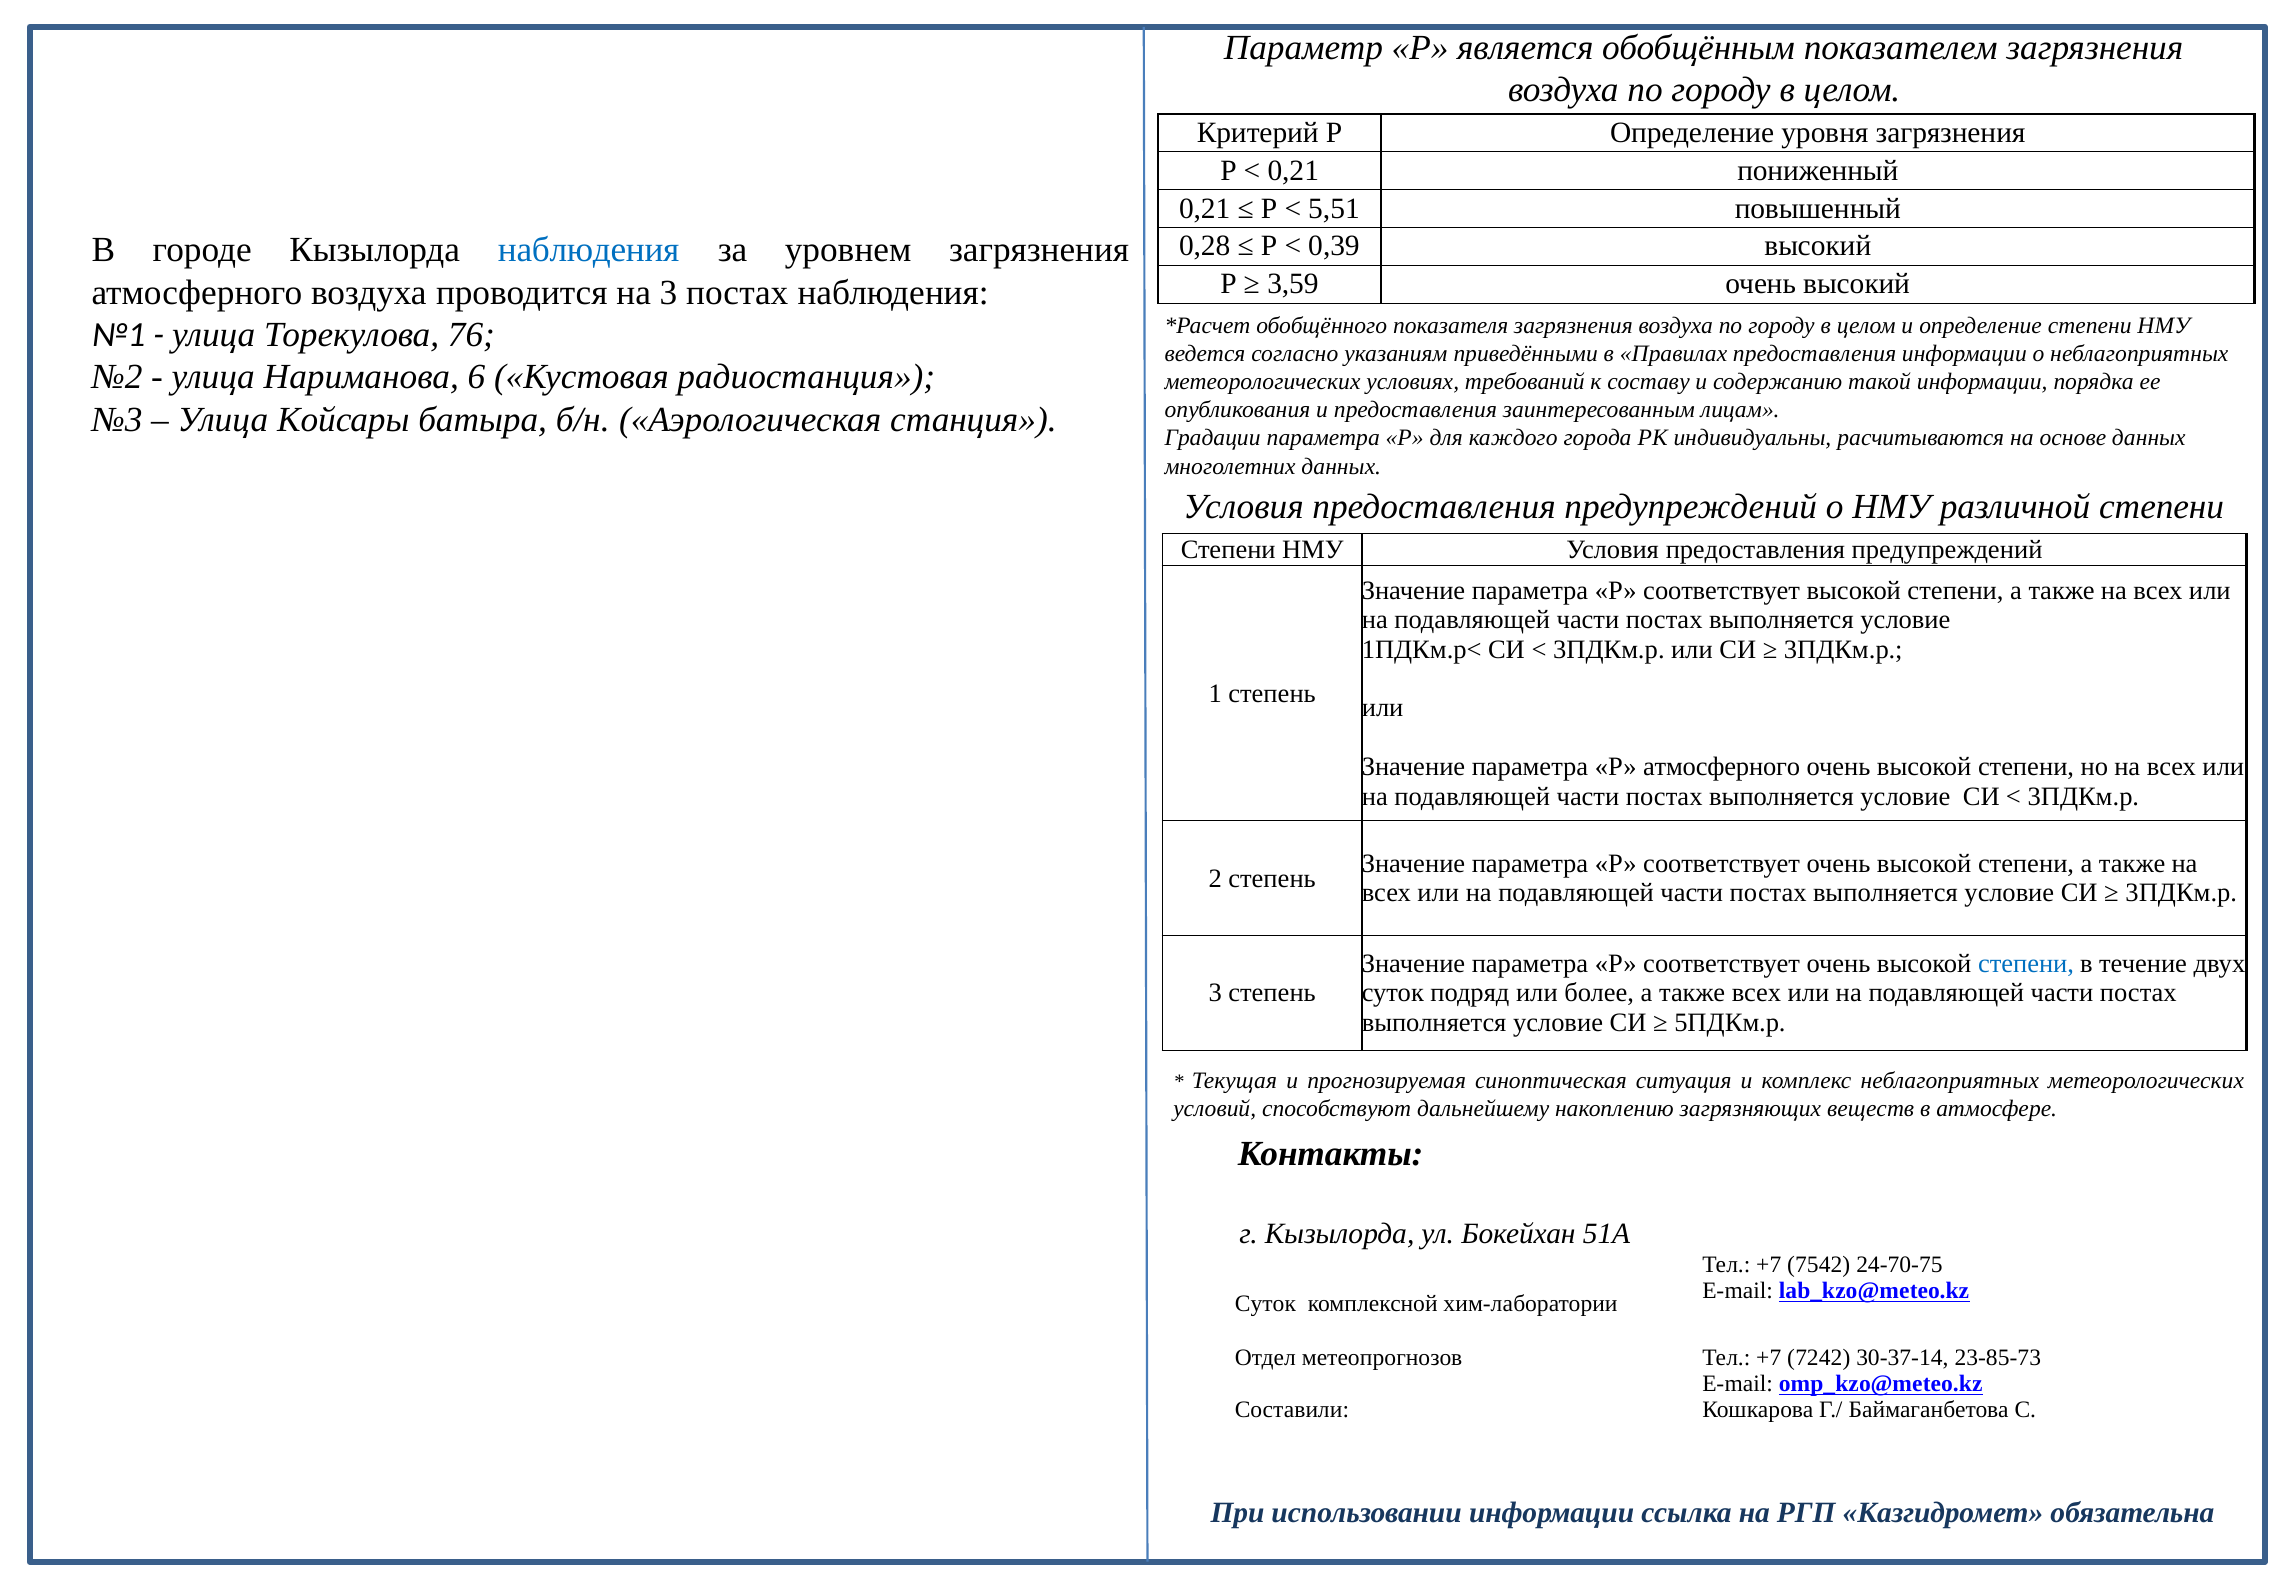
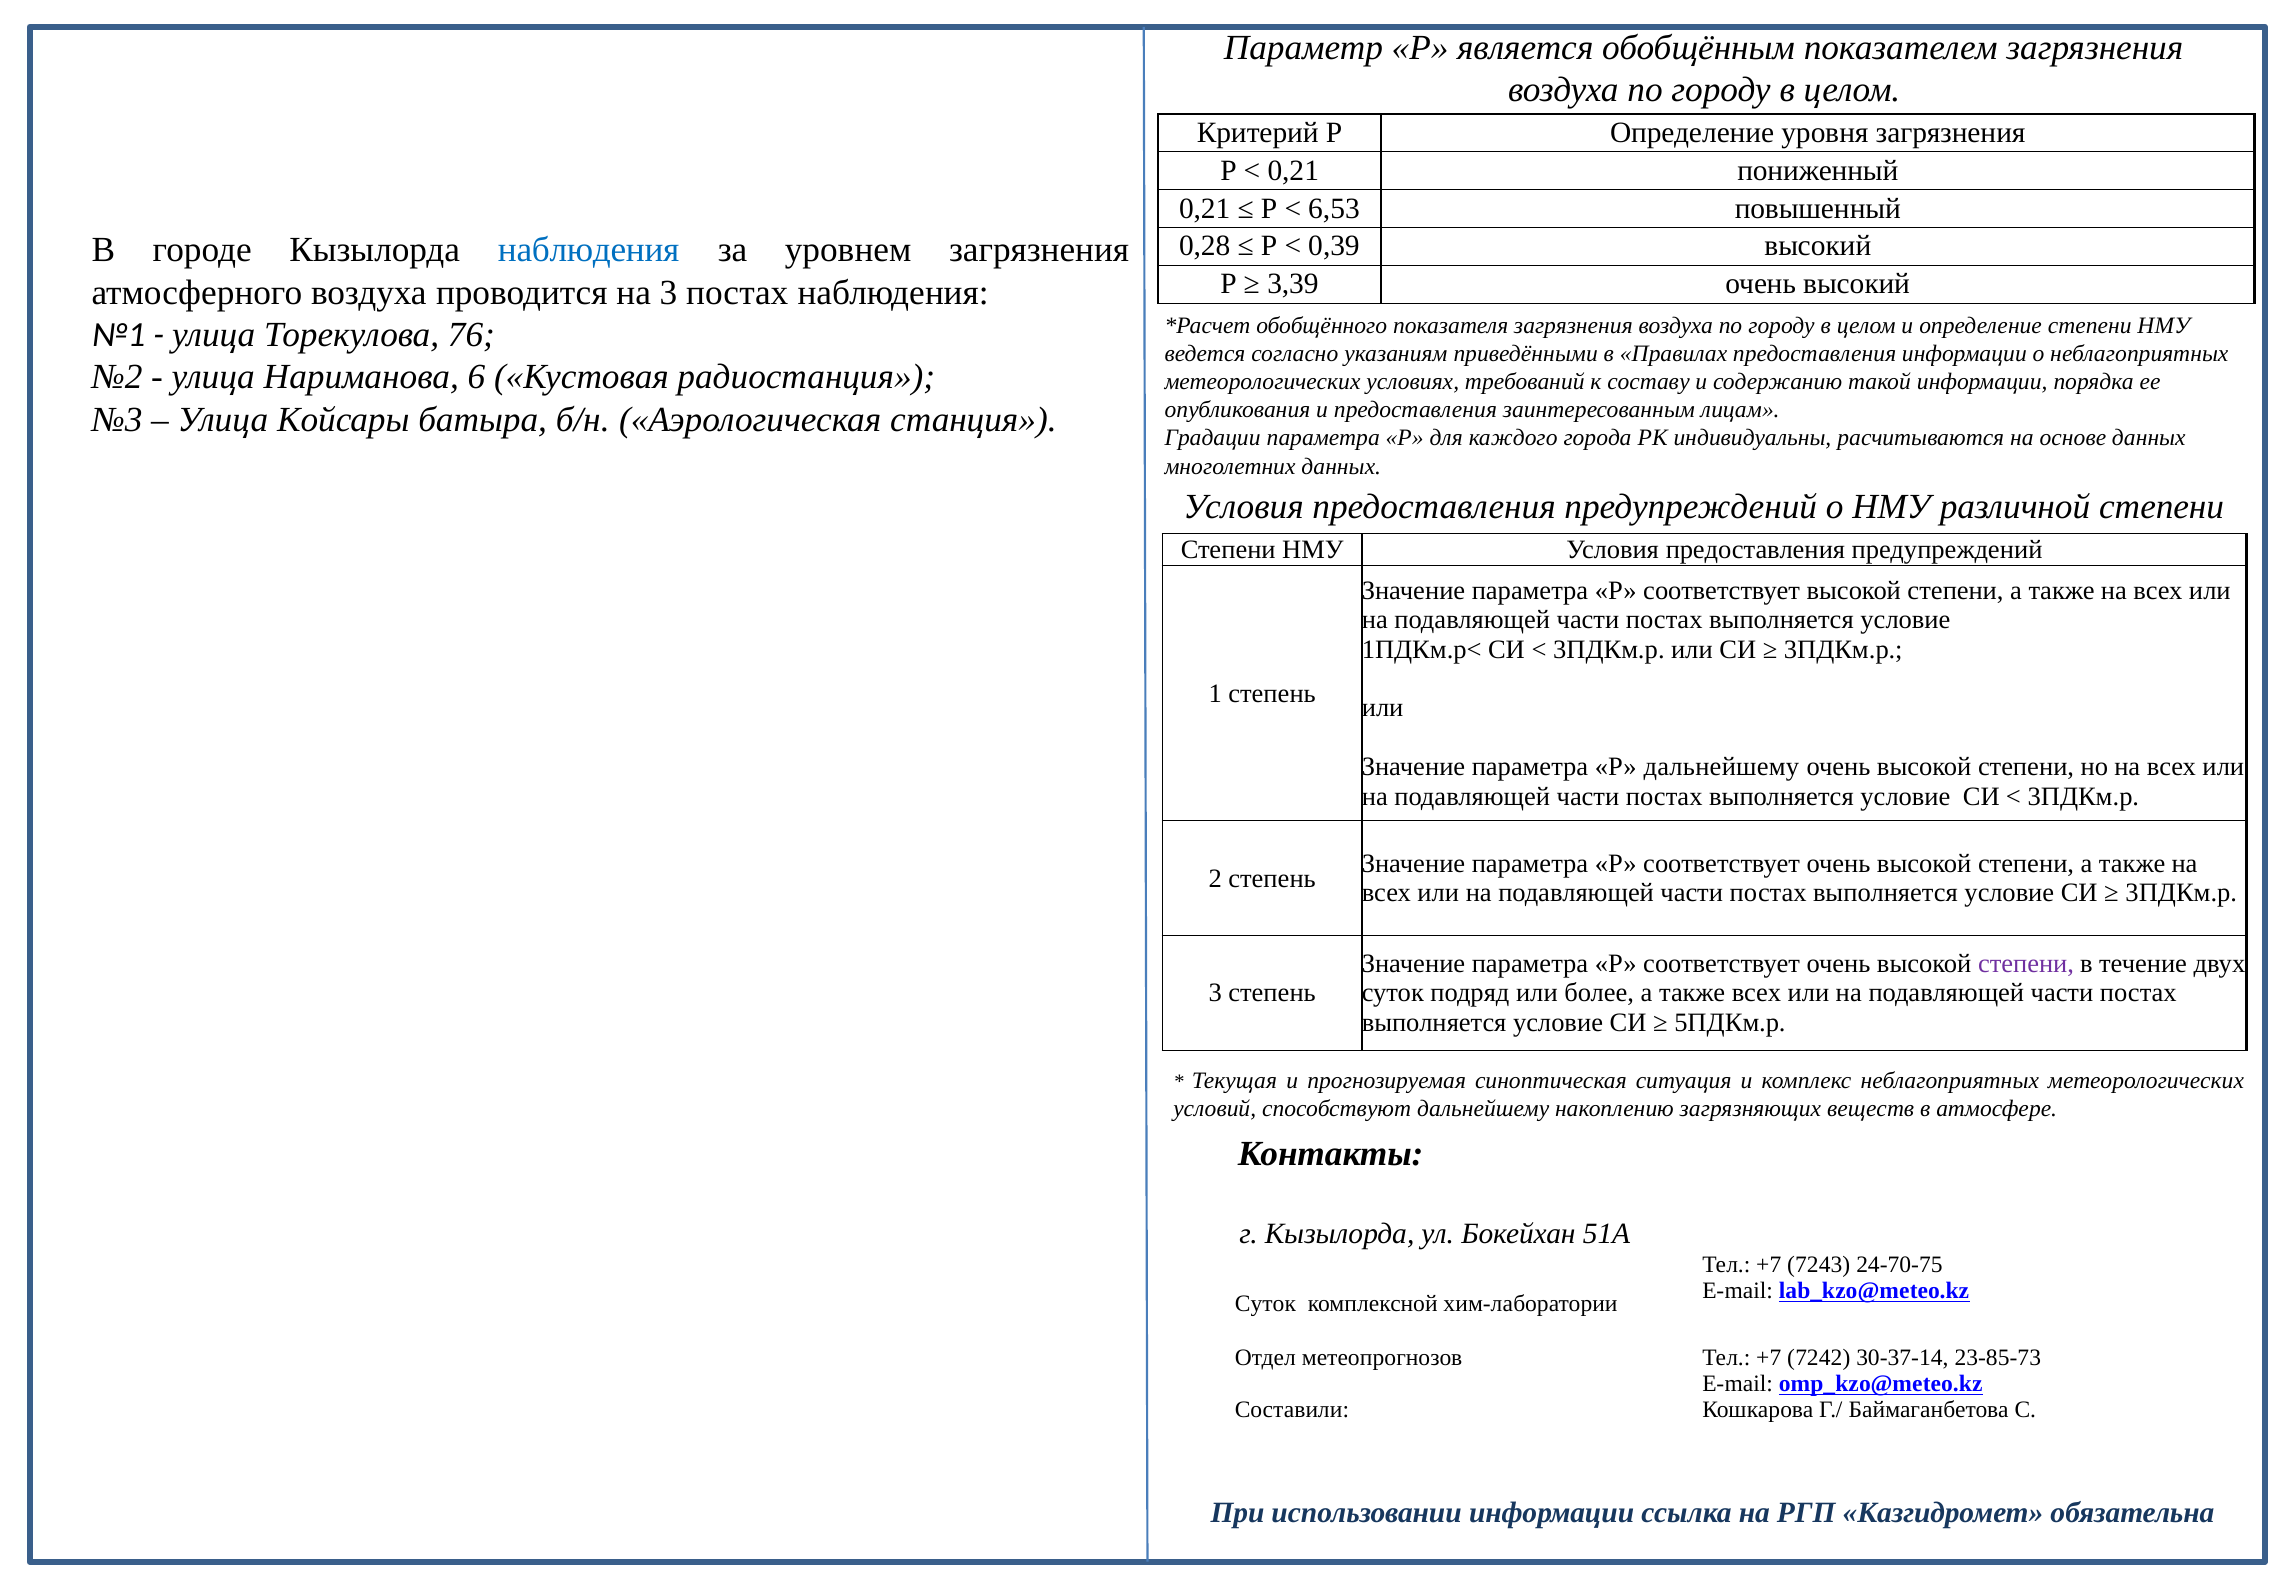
5,51: 5,51 -> 6,53
3,59: 3,59 -> 3,39
Р атмосферного: атмосферного -> дальнейшему
степени at (2026, 964) colour: blue -> purple
7542: 7542 -> 7243
